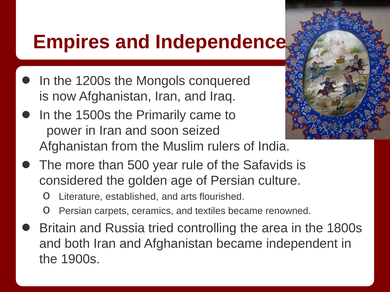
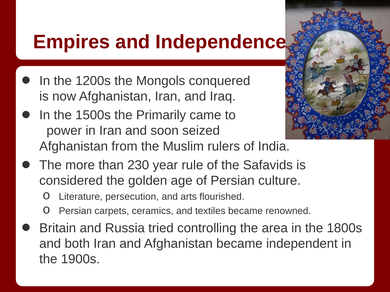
500: 500 -> 230
established: established -> persecution
